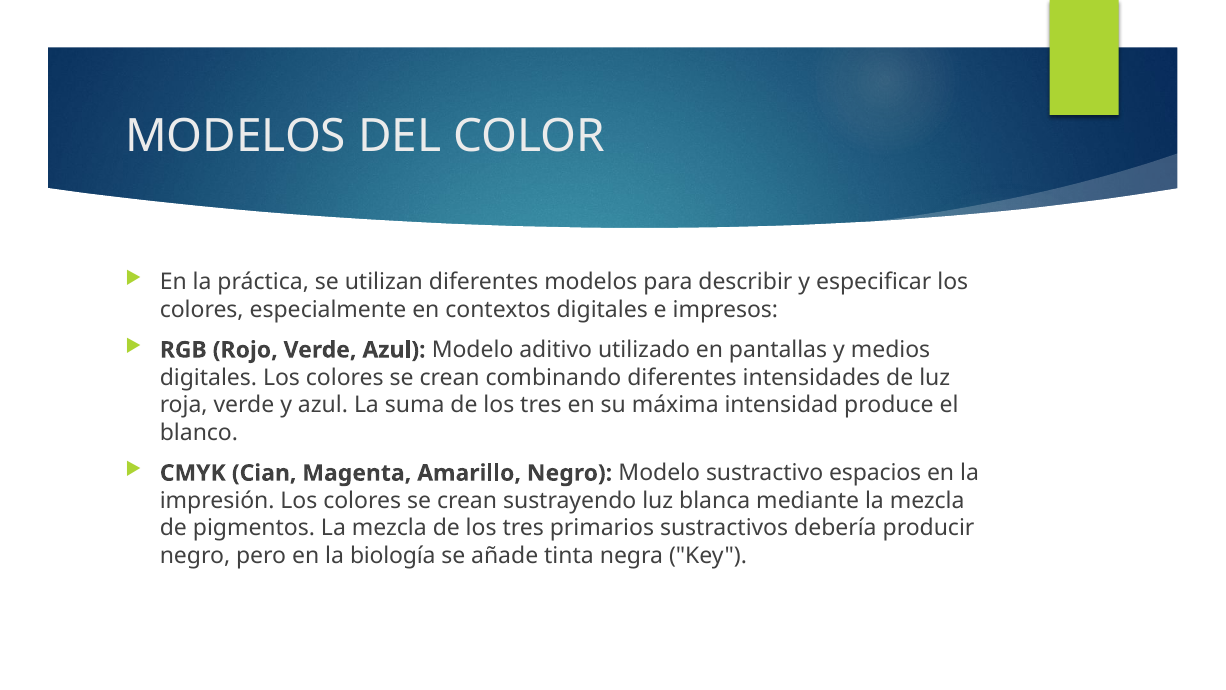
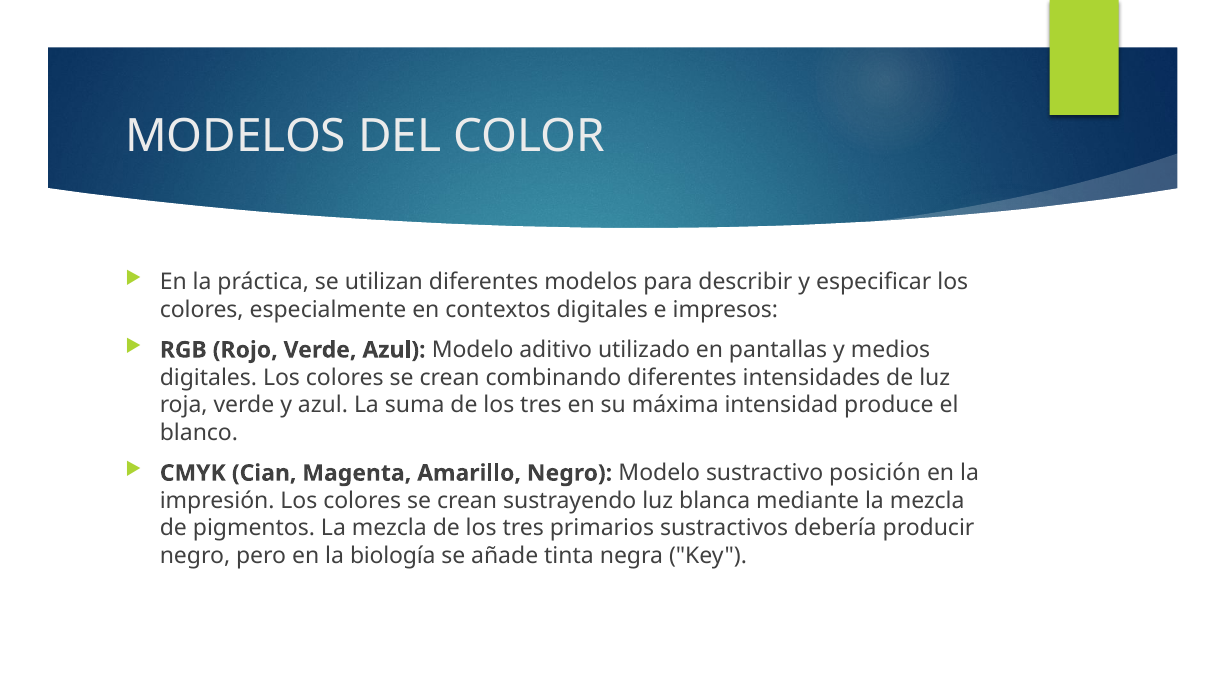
espacios: espacios -> posición
